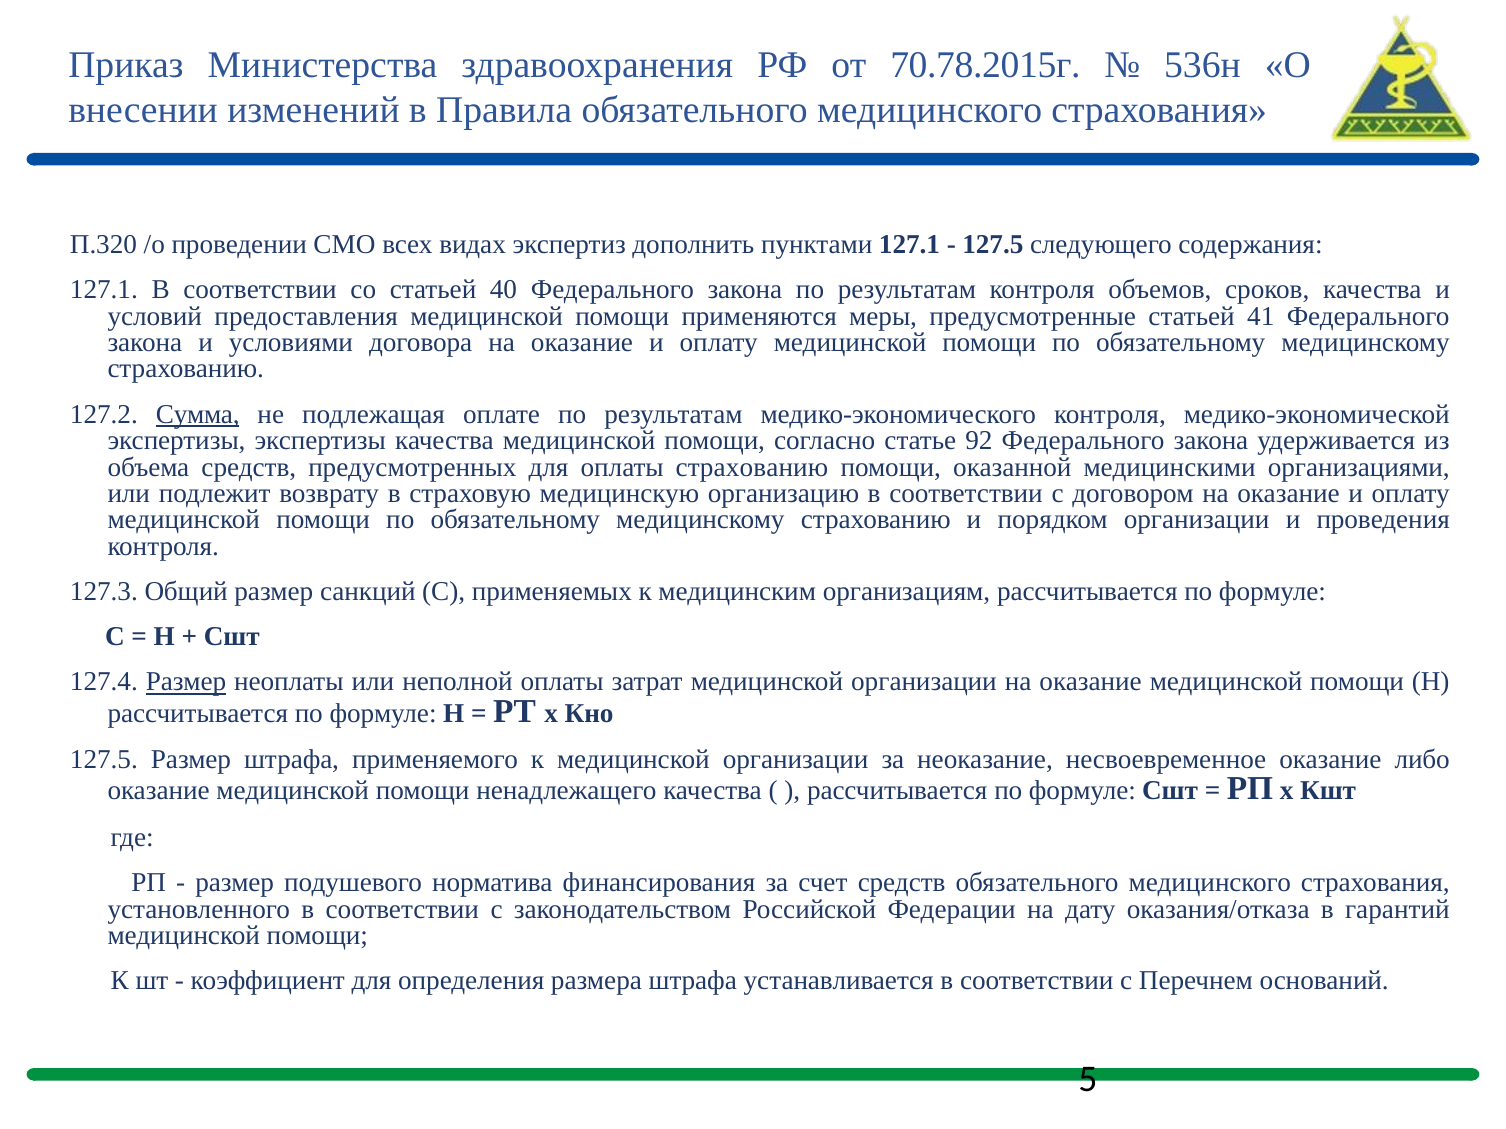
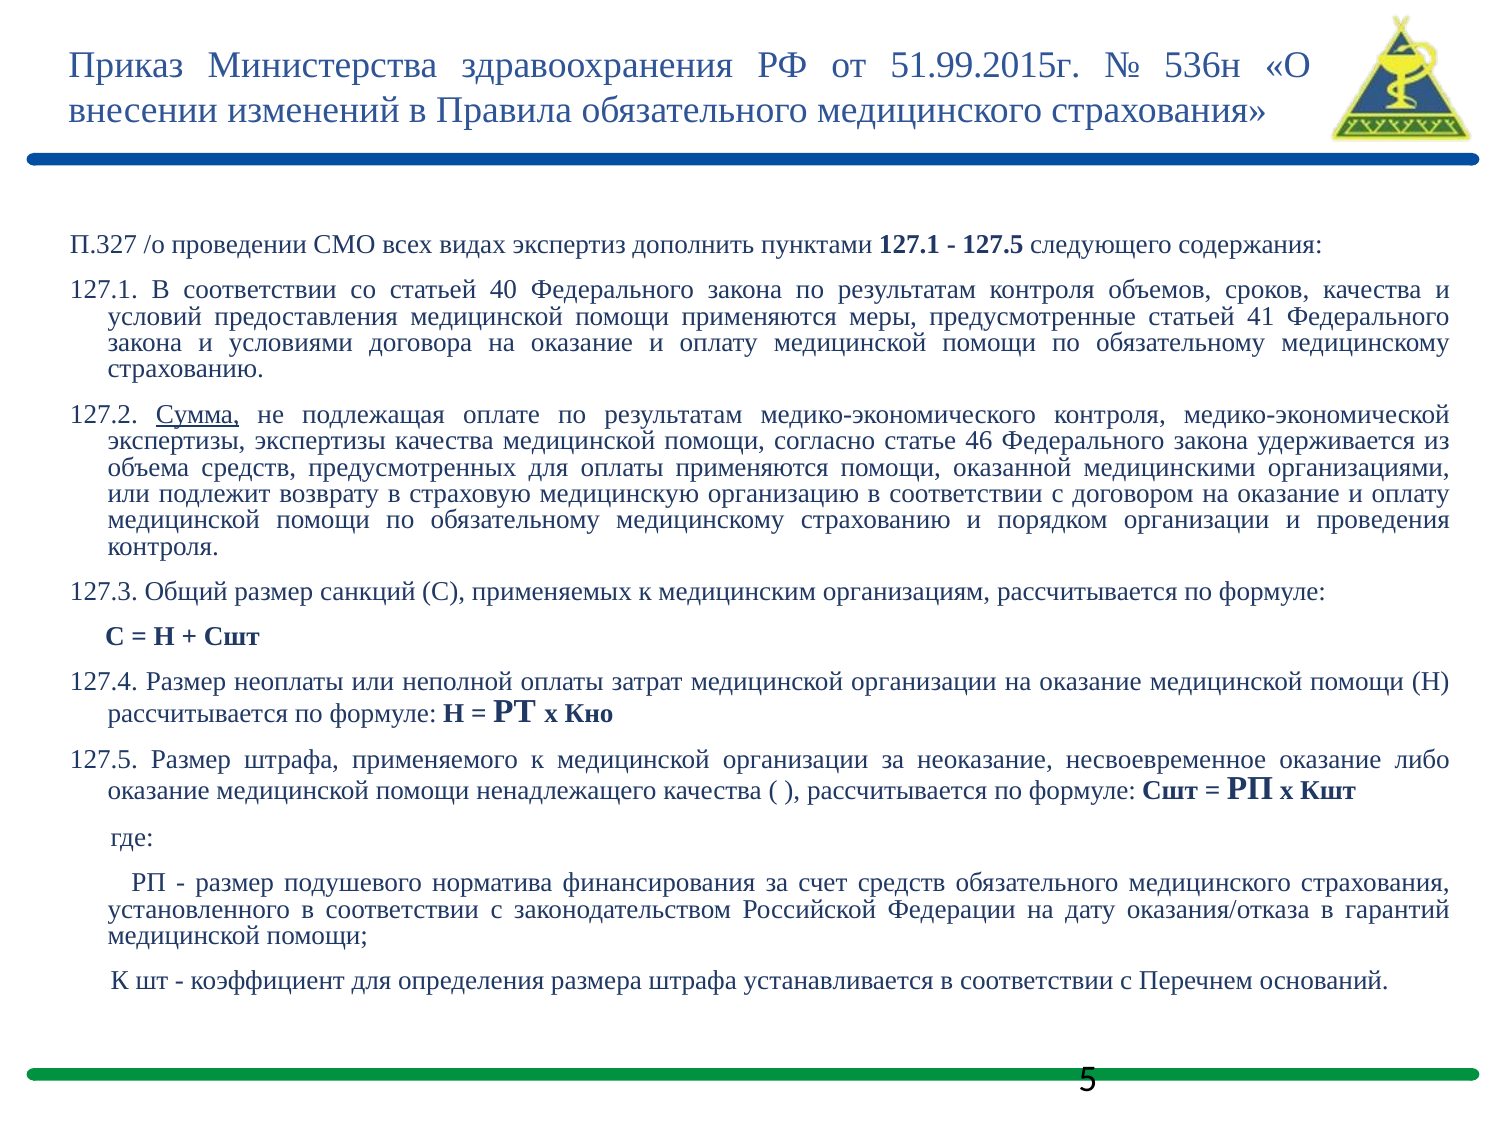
70.78.2015г: 70.78.2015г -> 51.99.2015г
П.320: П.320 -> П.327
92: 92 -> 46
оплаты страхованию: страхованию -> применяются
Размер at (186, 682) underline: present -> none
